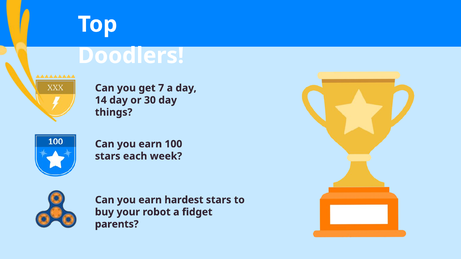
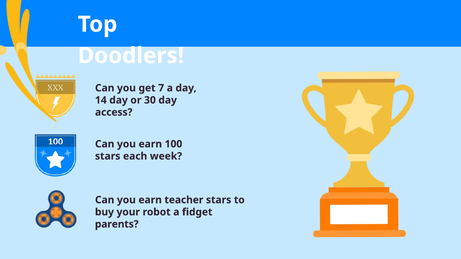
things: things -> access
hardest: hardest -> teacher
